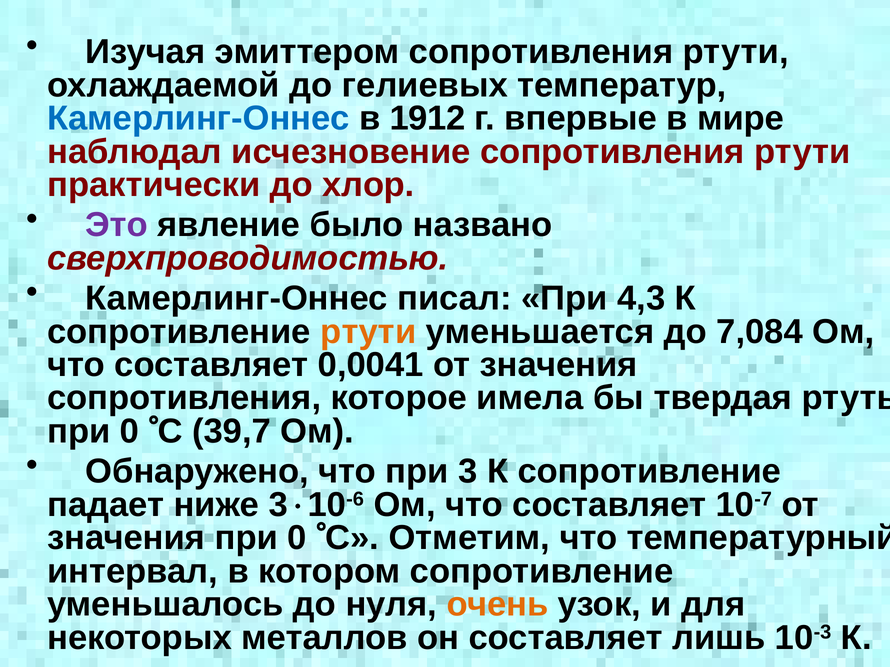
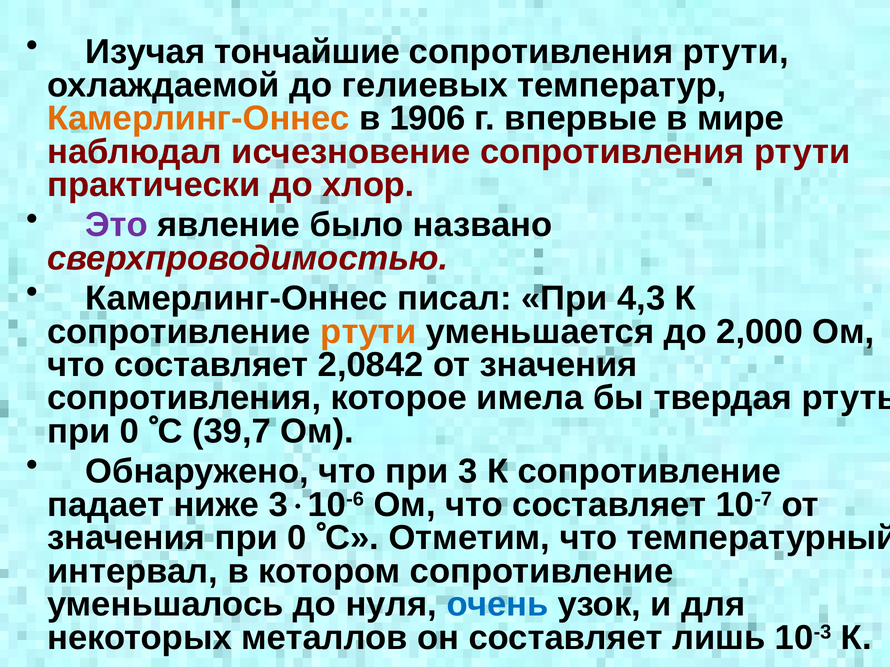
эмиттером: эмиттером -> тончайшие
Камерлинг-Оннес at (198, 118) colour: blue -> orange
1912: 1912 -> 1906
7,084: 7,084 -> 2,000
0,0041: 0,0041 -> 2,0842
очень colour: orange -> blue
